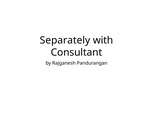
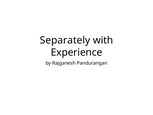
Consultant: Consultant -> Experience
